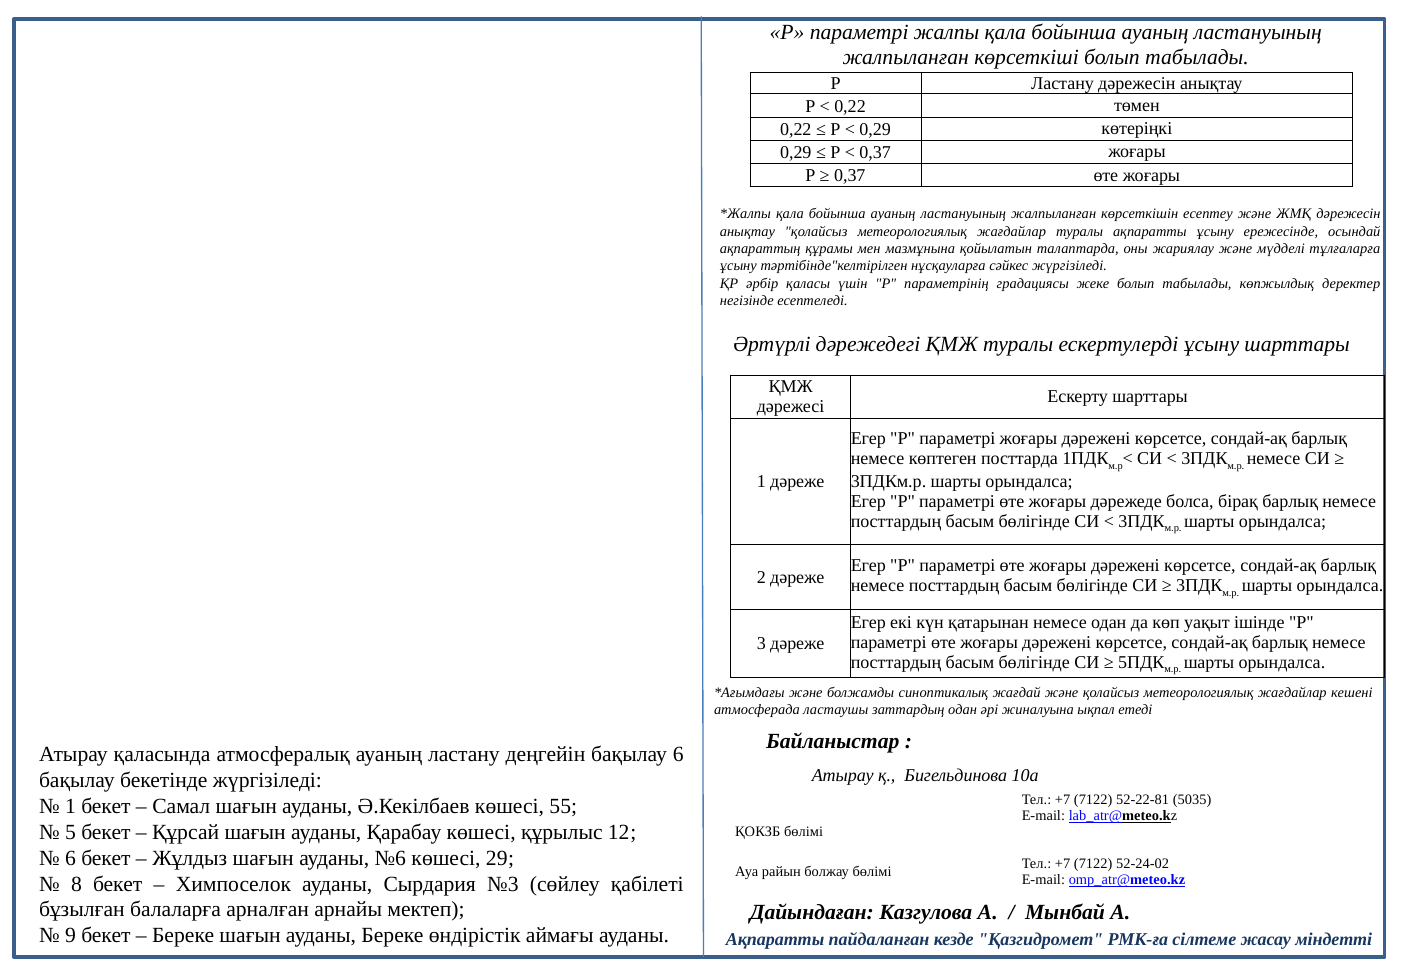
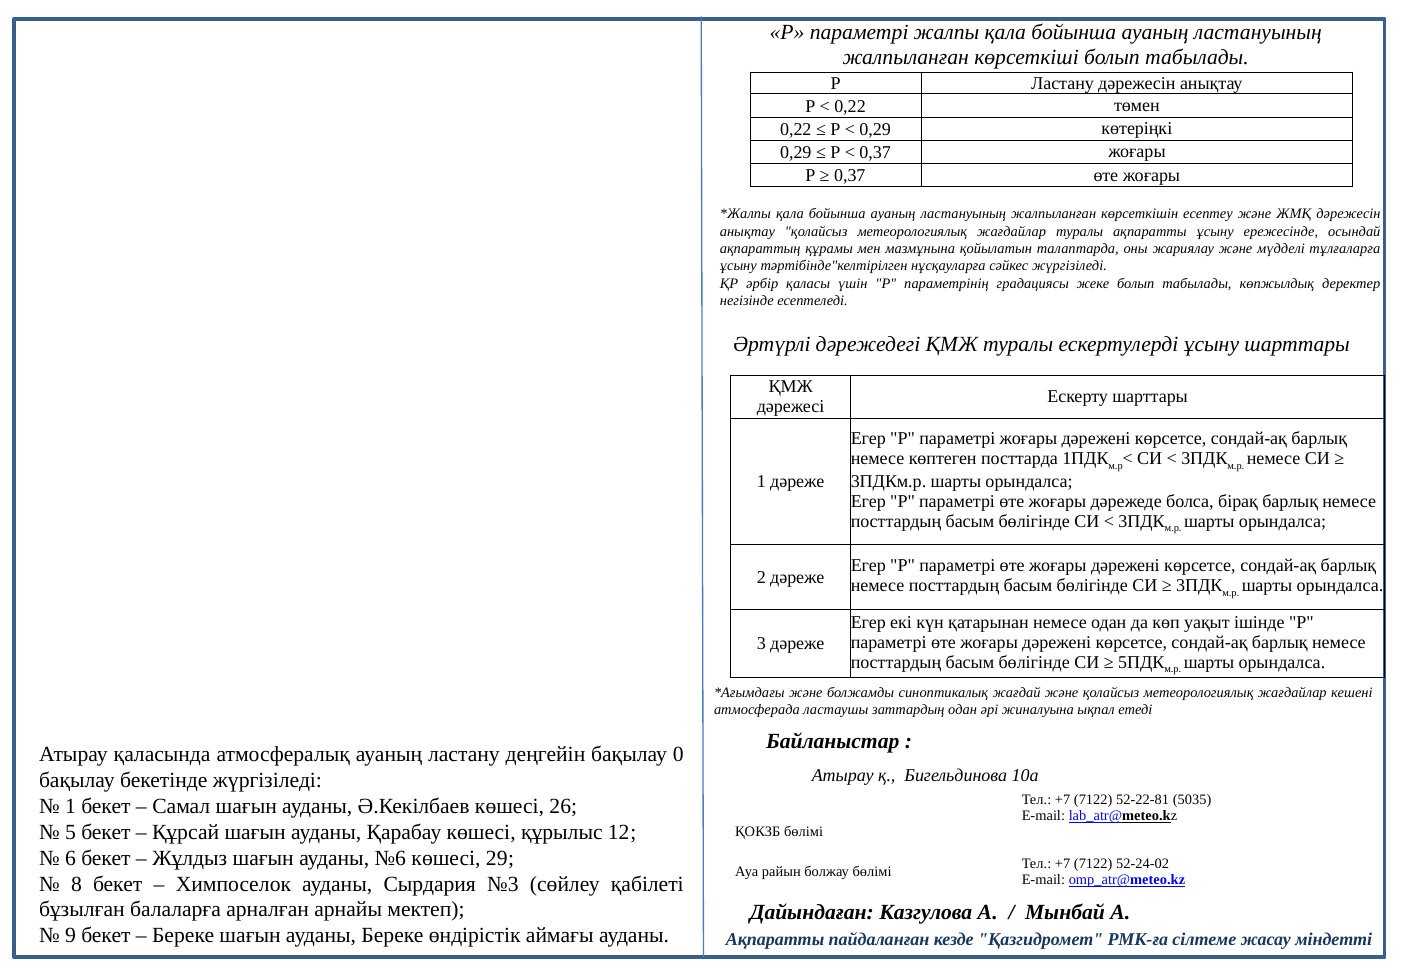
бақылау 6: 6 -> 0
55: 55 -> 26
